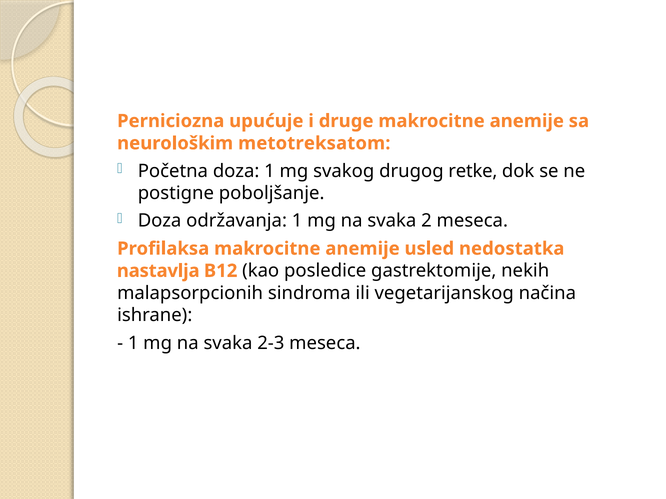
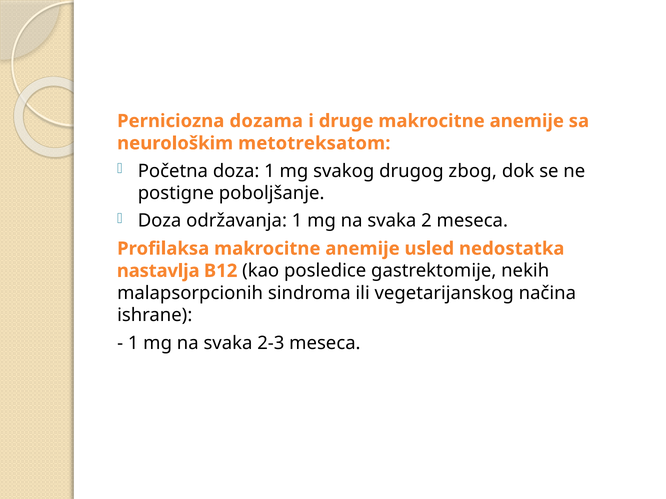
upućuje: upućuje -> dozama
retke: retke -> zbog
